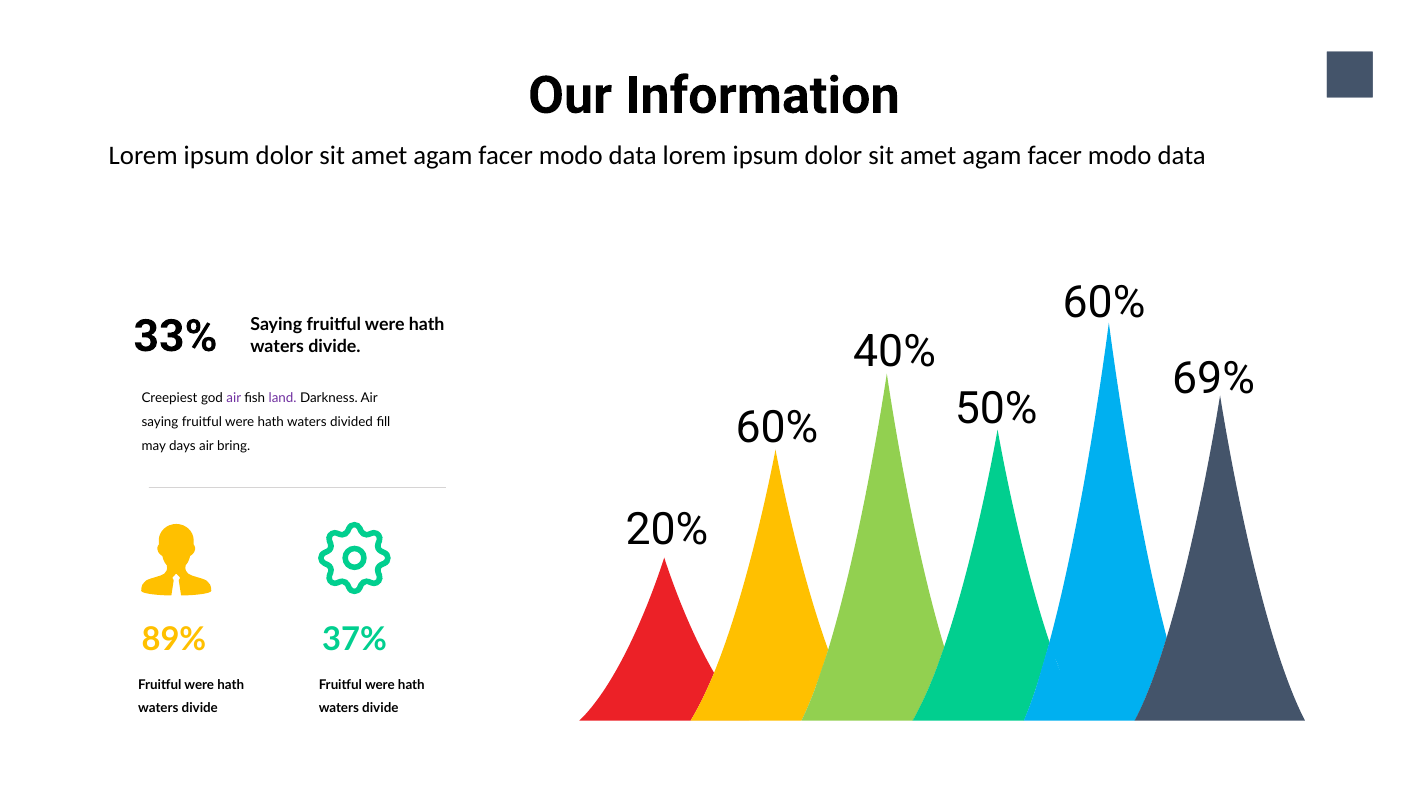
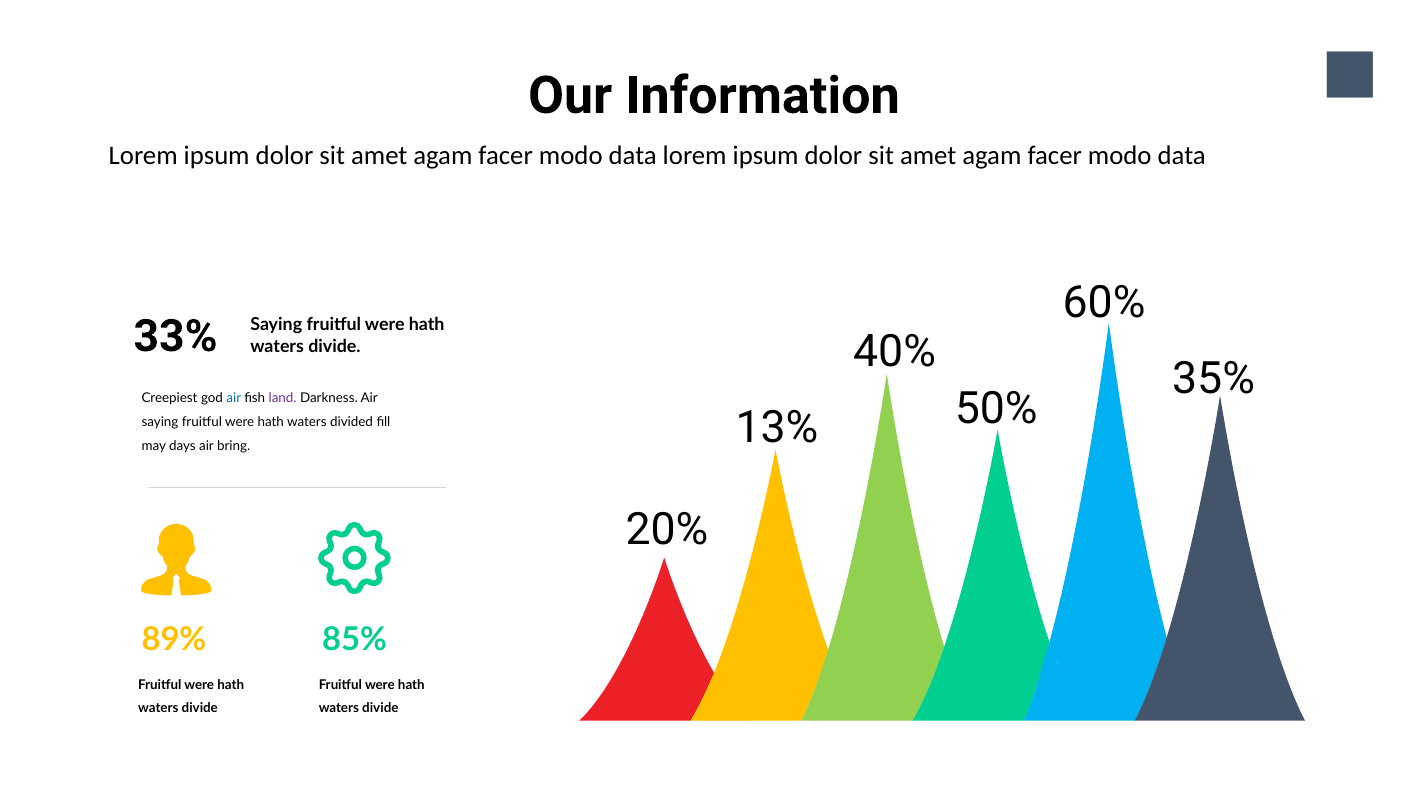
69%: 69% -> 35%
air at (234, 398) colour: purple -> blue
60% at (777, 428): 60% -> 13%
37%: 37% -> 85%
